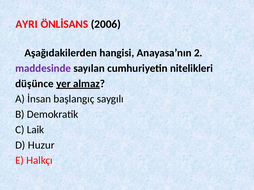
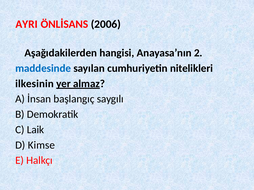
maddesinde colour: purple -> blue
düşünce: düşünce -> ilkesinin
Huzur: Huzur -> Kimse
